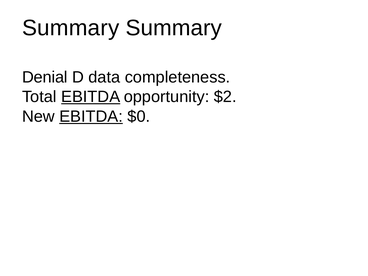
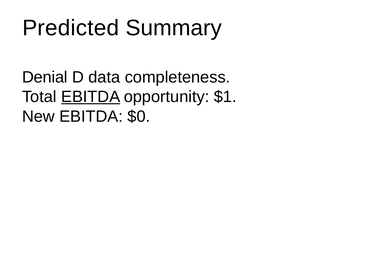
Summary at (71, 28): Summary -> Predicted
$2: $2 -> $1
EBITDA at (91, 116) underline: present -> none
